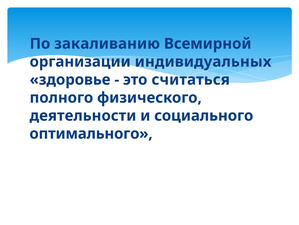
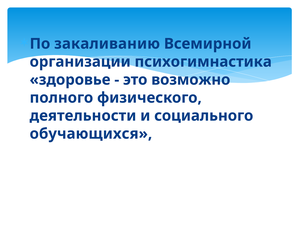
индивидуальных: индивидуальных -> психогимнастика
считаться: считаться -> возможно
оптимального: оптимального -> обучающихся
